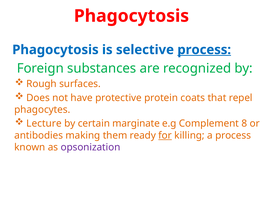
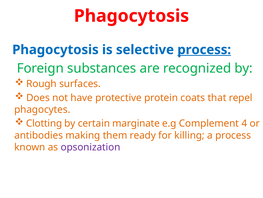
Lecture: Lecture -> Clotting
8: 8 -> 4
for underline: present -> none
